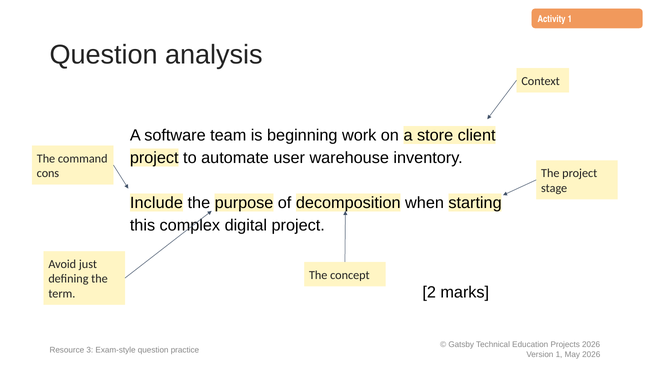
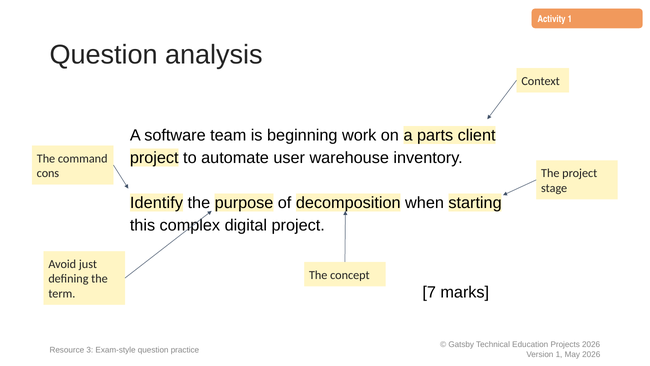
store: store -> parts
Include: Include -> Identify
2: 2 -> 7
